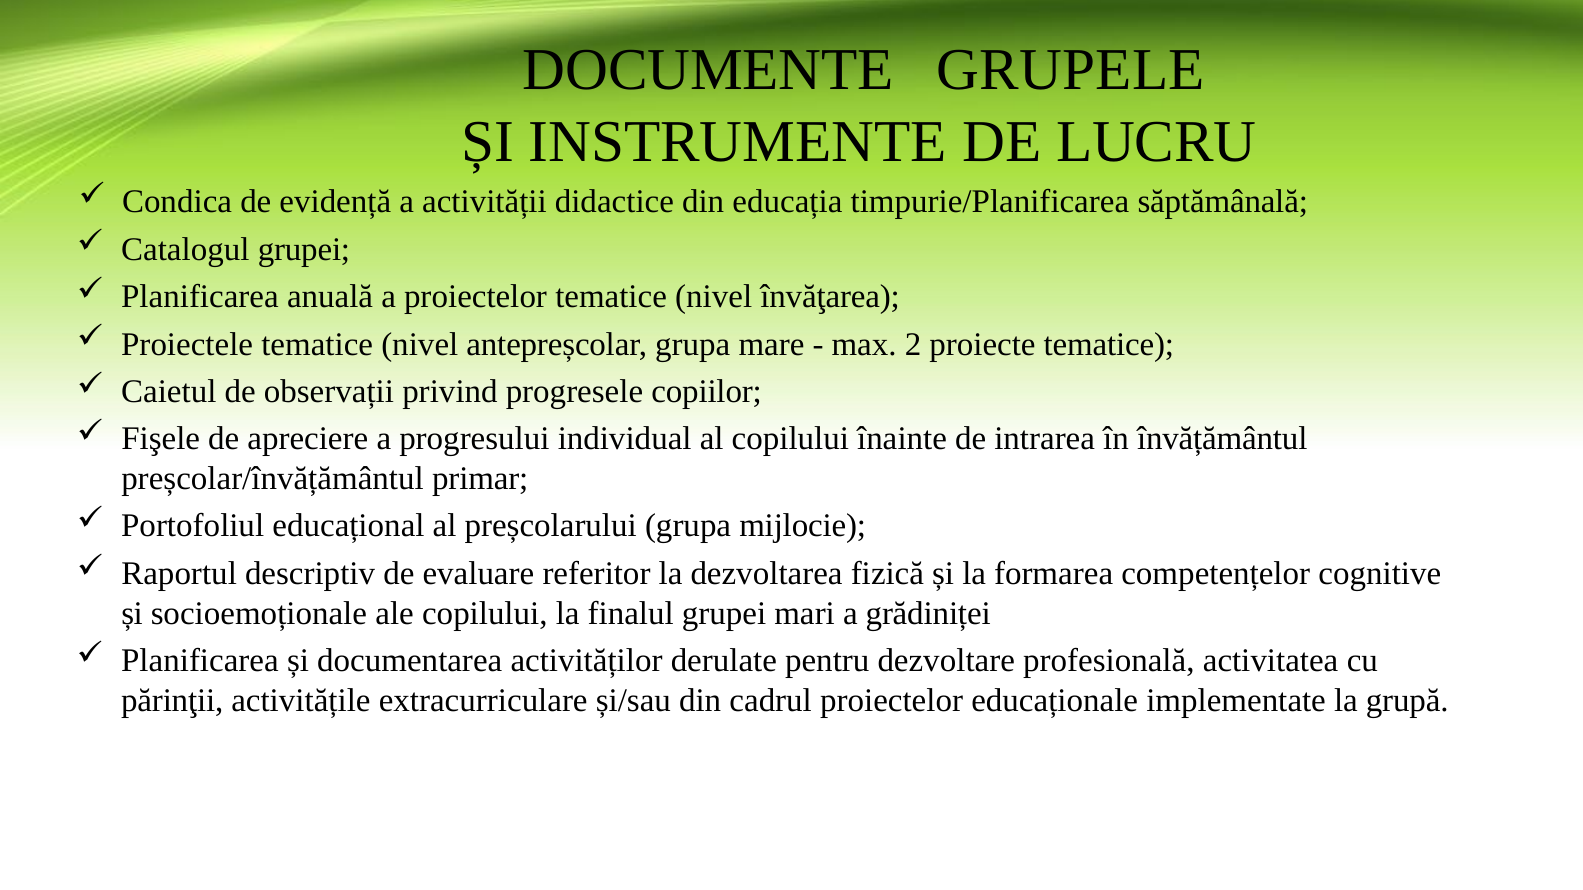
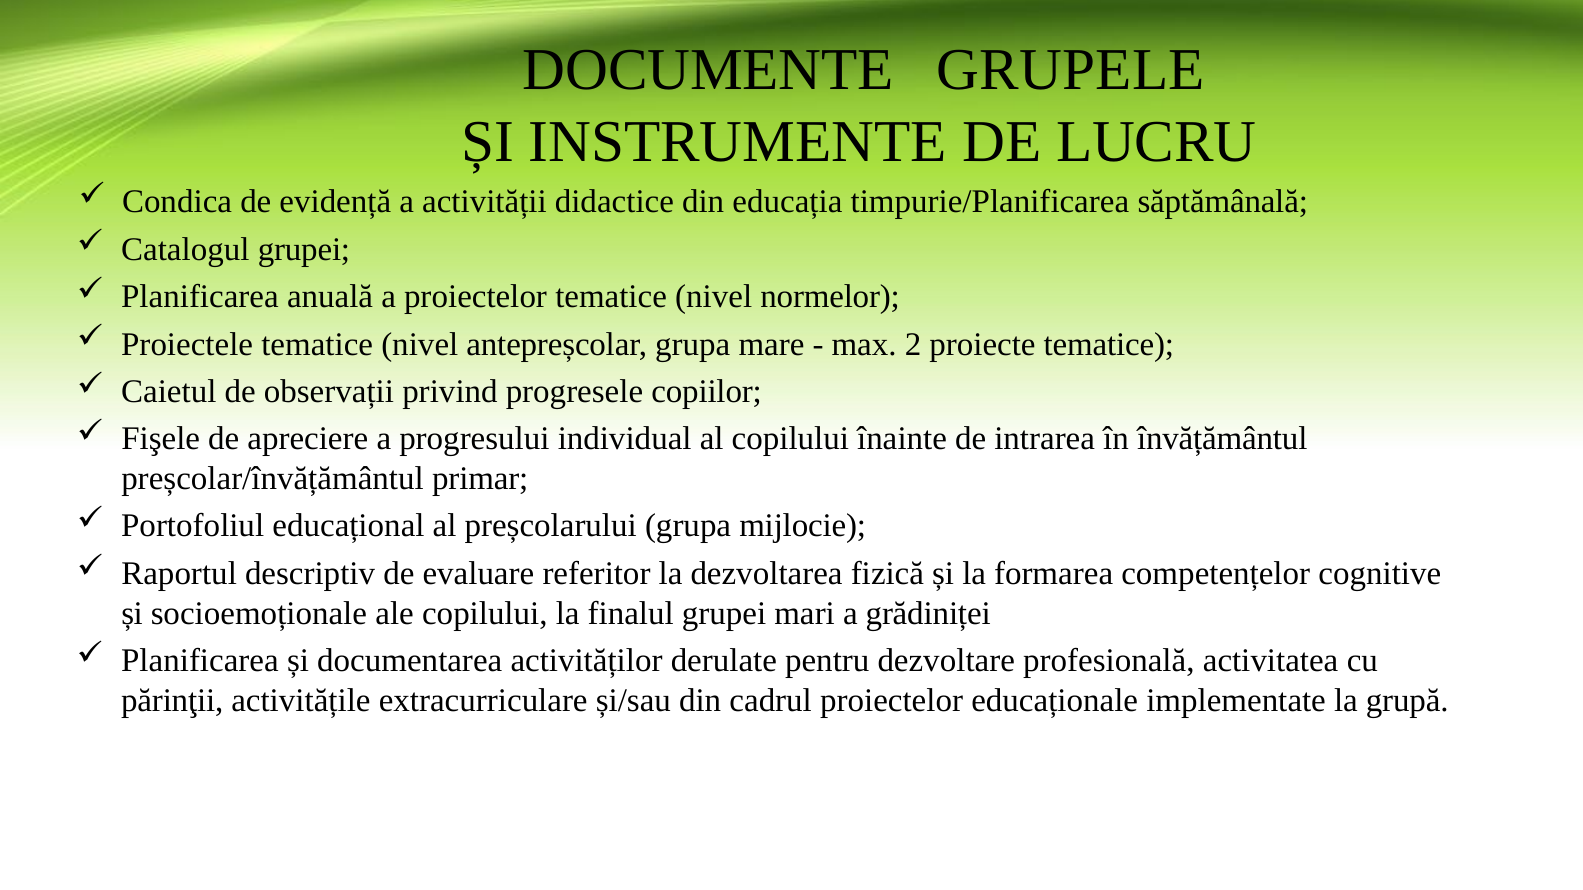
învăţarea: învăţarea -> normelor
